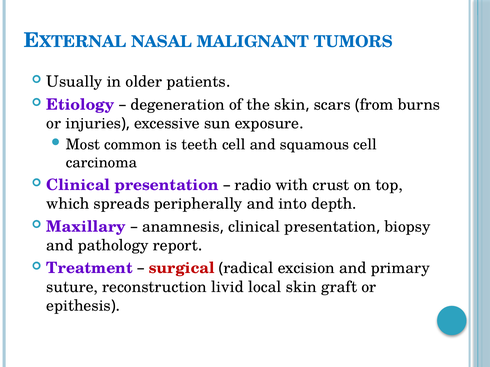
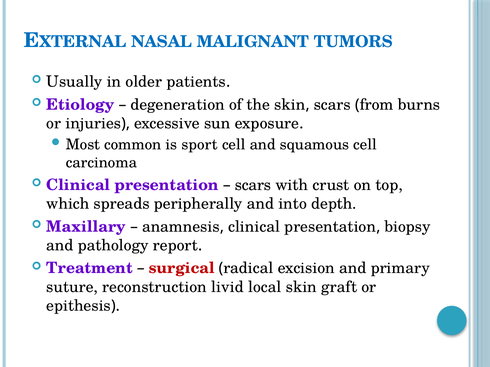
teeth: teeth -> sport
radio at (253, 185): radio -> scars
